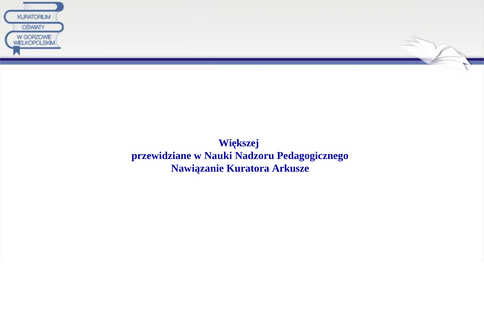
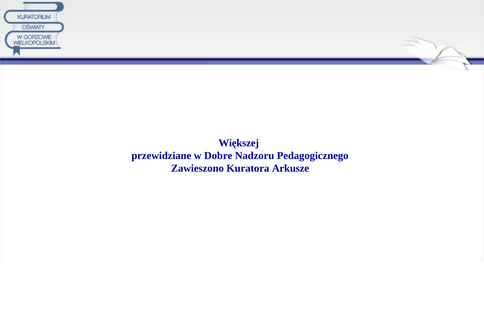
Nauki: Nauki -> Dobre
Nawiązanie: Nawiązanie -> Zawieszono
